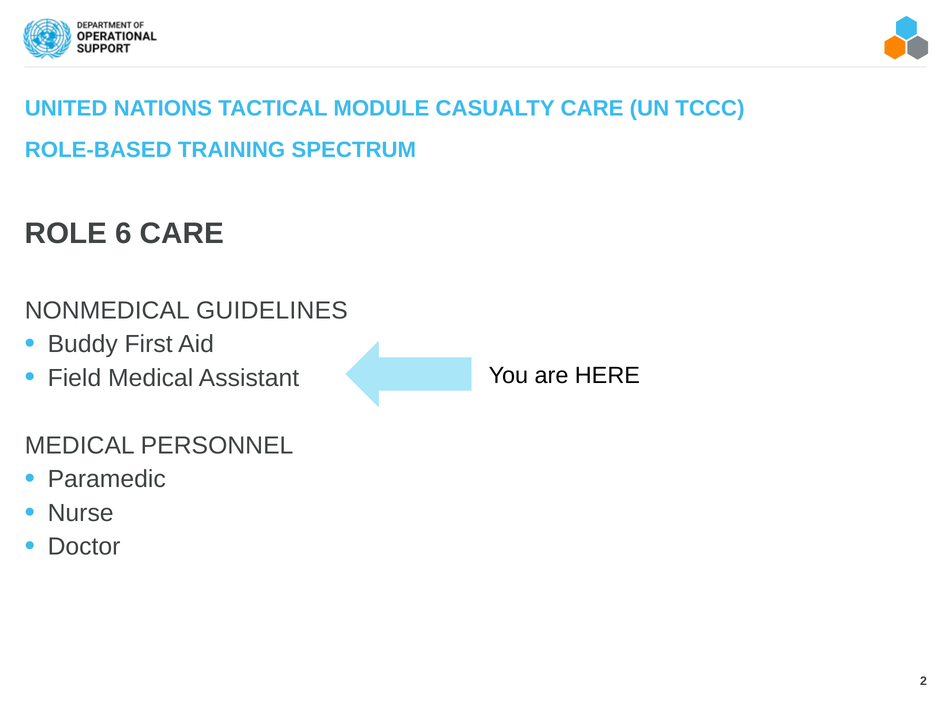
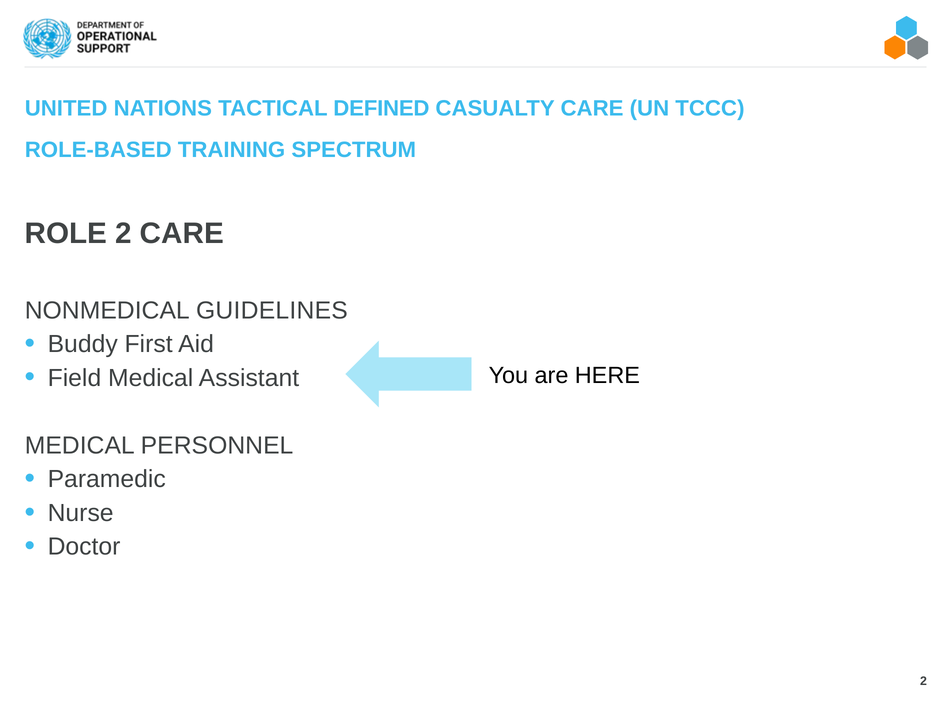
MODULE: MODULE -> DEFINED
ROLE 6: 6 -> 2
